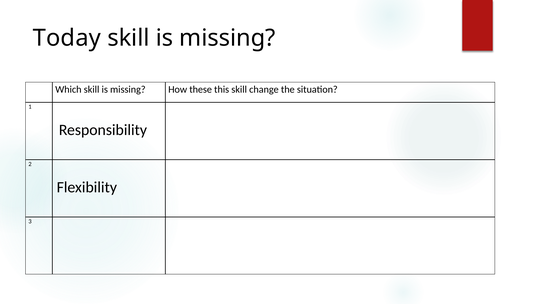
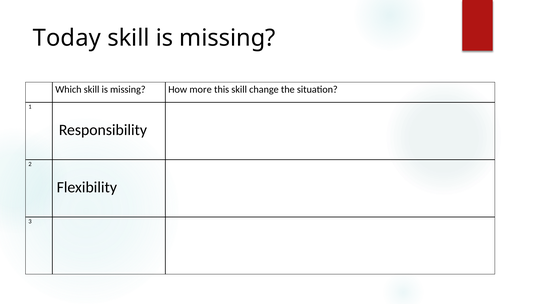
these: these -> more
